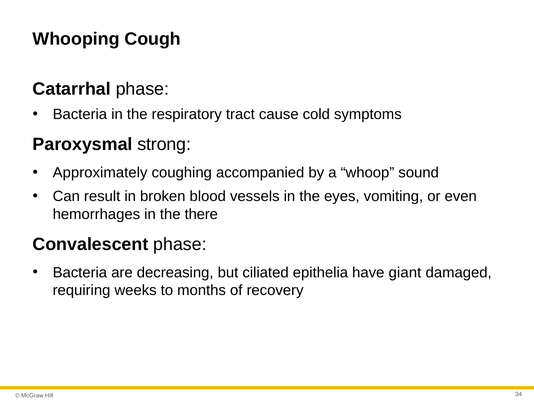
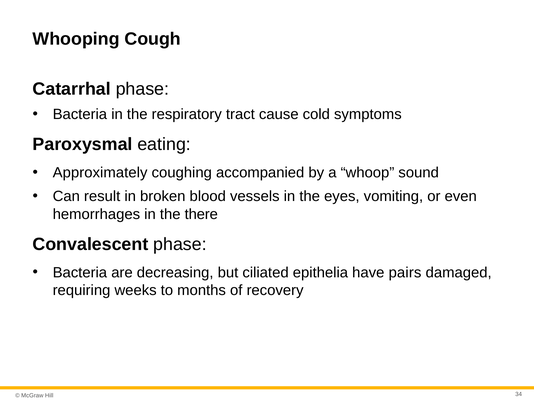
strong: strong -> eating
giant: giant -> pairs
